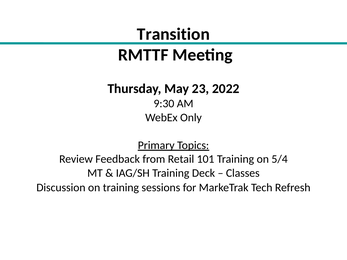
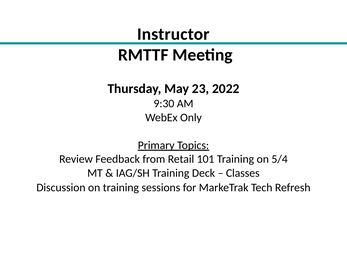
Transition: Transition -> Instructor
